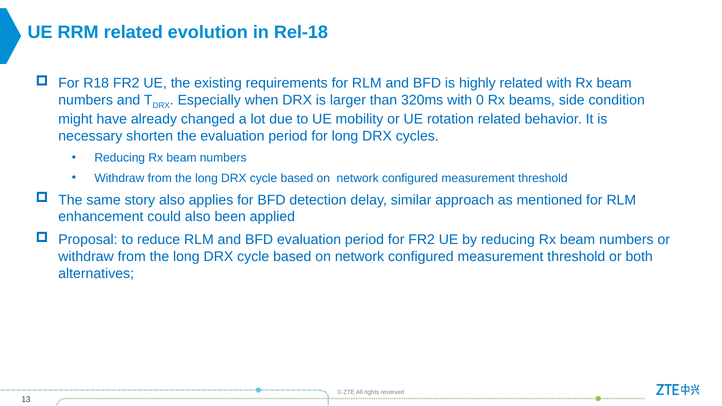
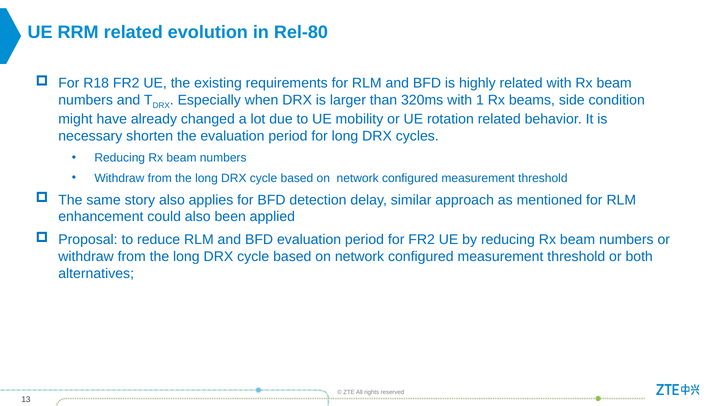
Rel-18: Rel-18 -> Rel-80
0: 0 -> 1
